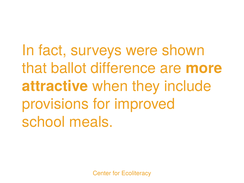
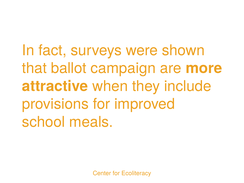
difference: difference -> campaign
